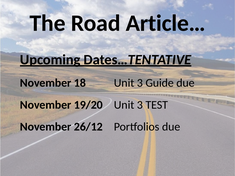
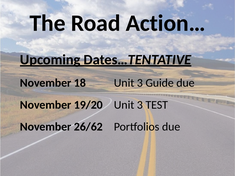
Article…: Article… -> Action…
26/12: 26/12 -> 26/62
